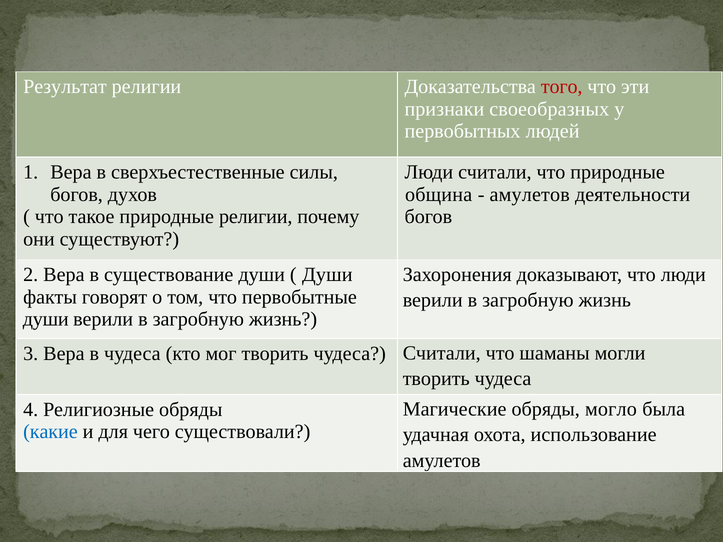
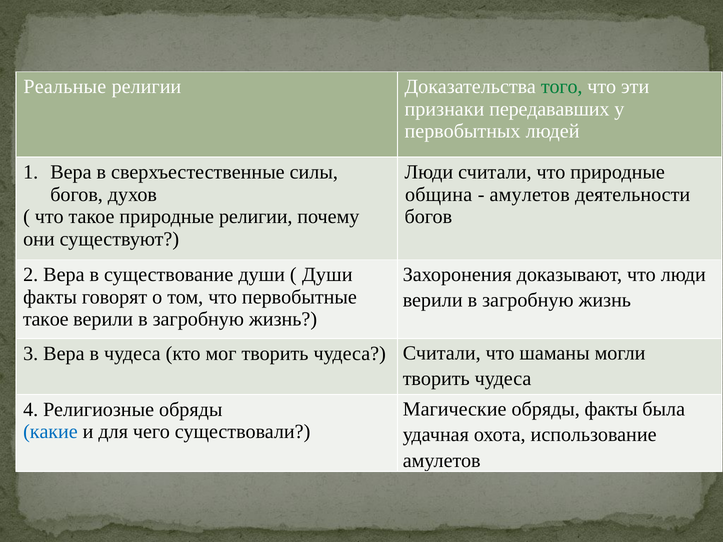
Результат: Результат -> Реальные
того colour: red -> green
своеобразных: своеобразных -> передававших
души at (46, 319): души -> такое
обряды могло: могло -> факты
